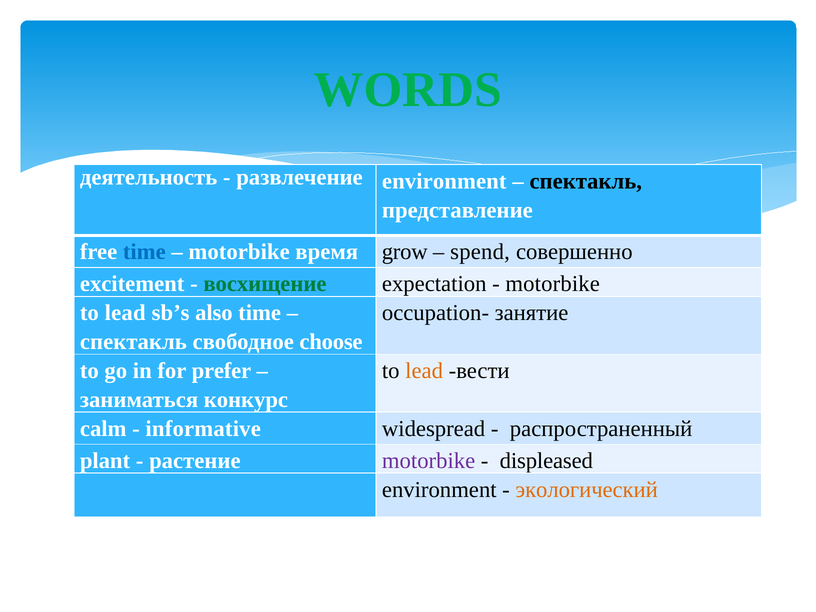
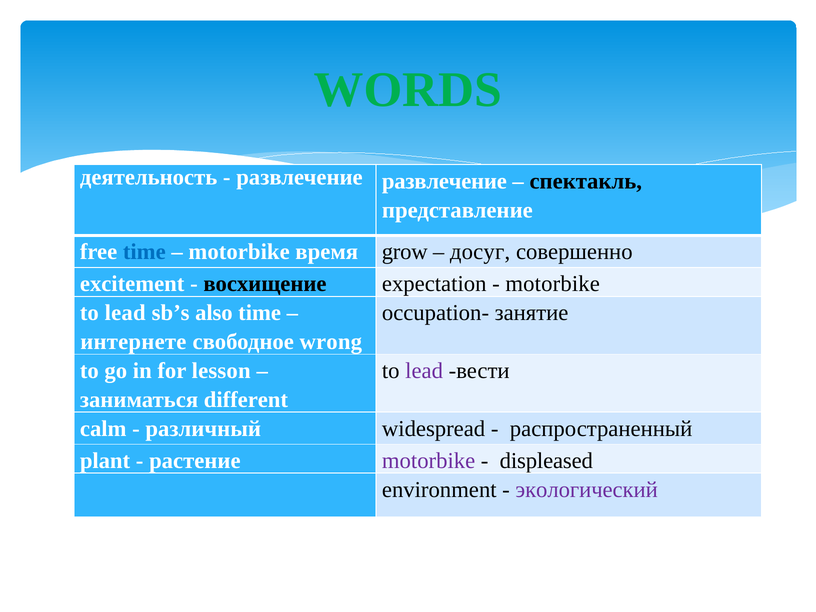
развлечение environment: environment -> развлечение
spend: spend -> досуг
восхищение colour: green -> black
спектакль at (133, 342): спектакль -> интернете
choose: choose -> wrong
prefer: prefer -> lesson
lead at (424, 371) colour: orange -> purple
конкурс: конкурс -> different
informative: informative -> различный
экологический colour: orange -> purple
